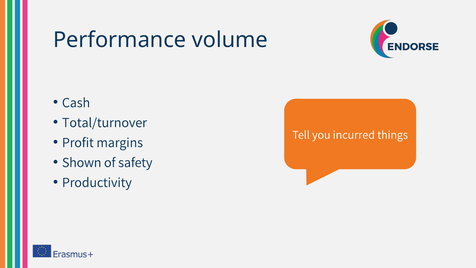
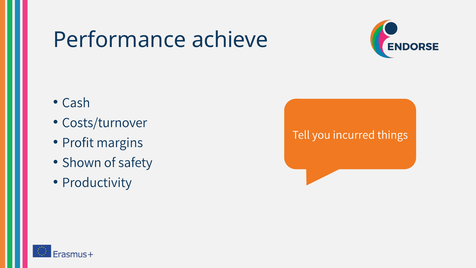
volume: volume -> achieve
Total/turnover: Total/turnover -> Costs/turnover
